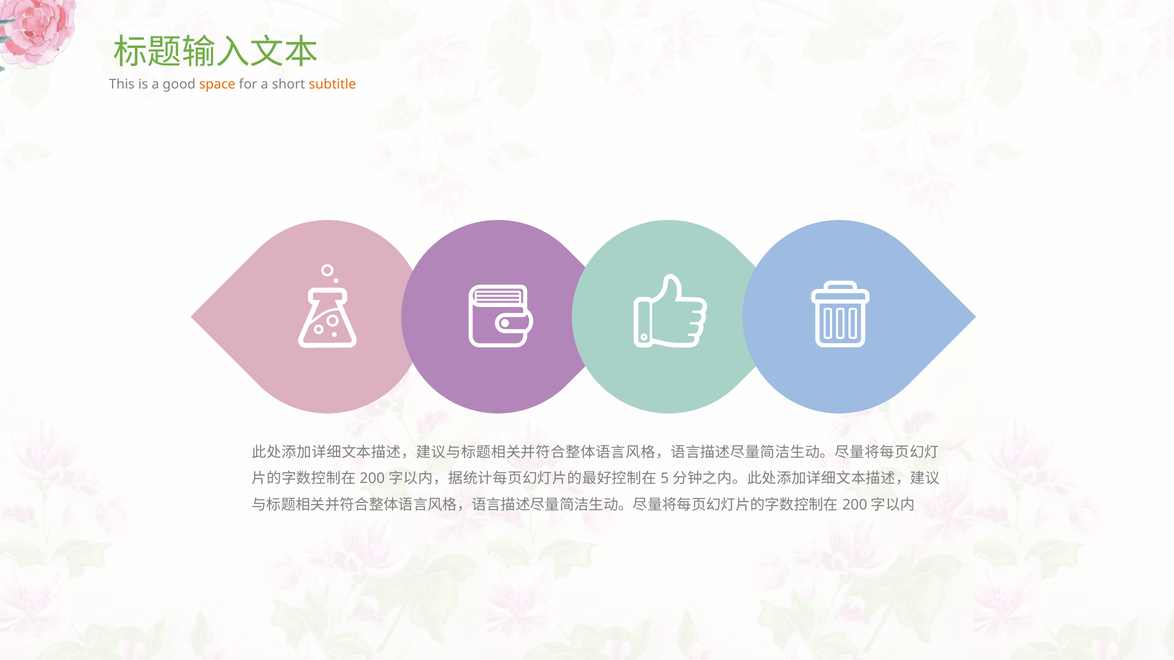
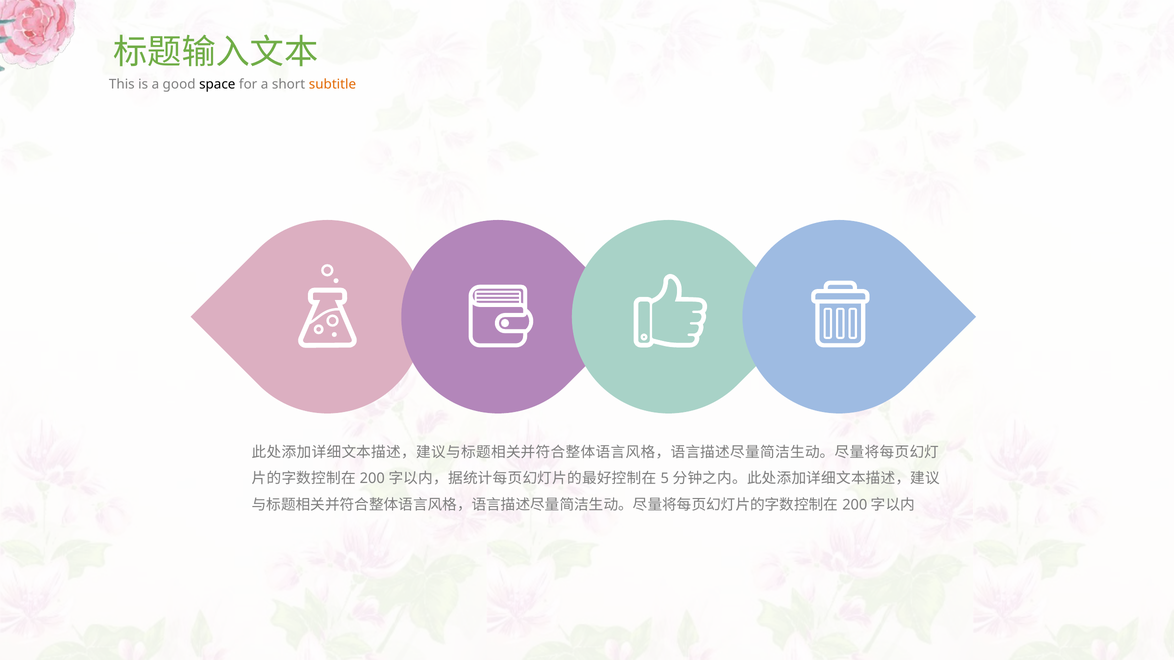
space colour: orange -> black
